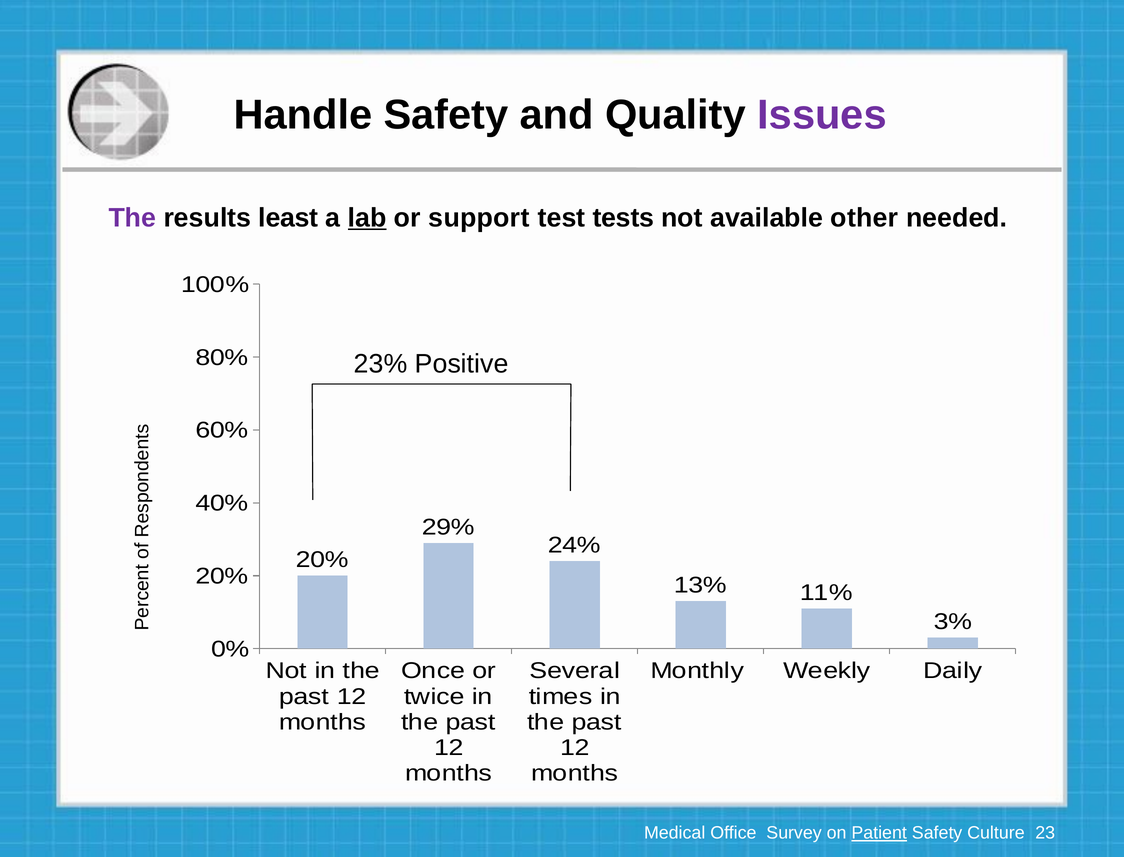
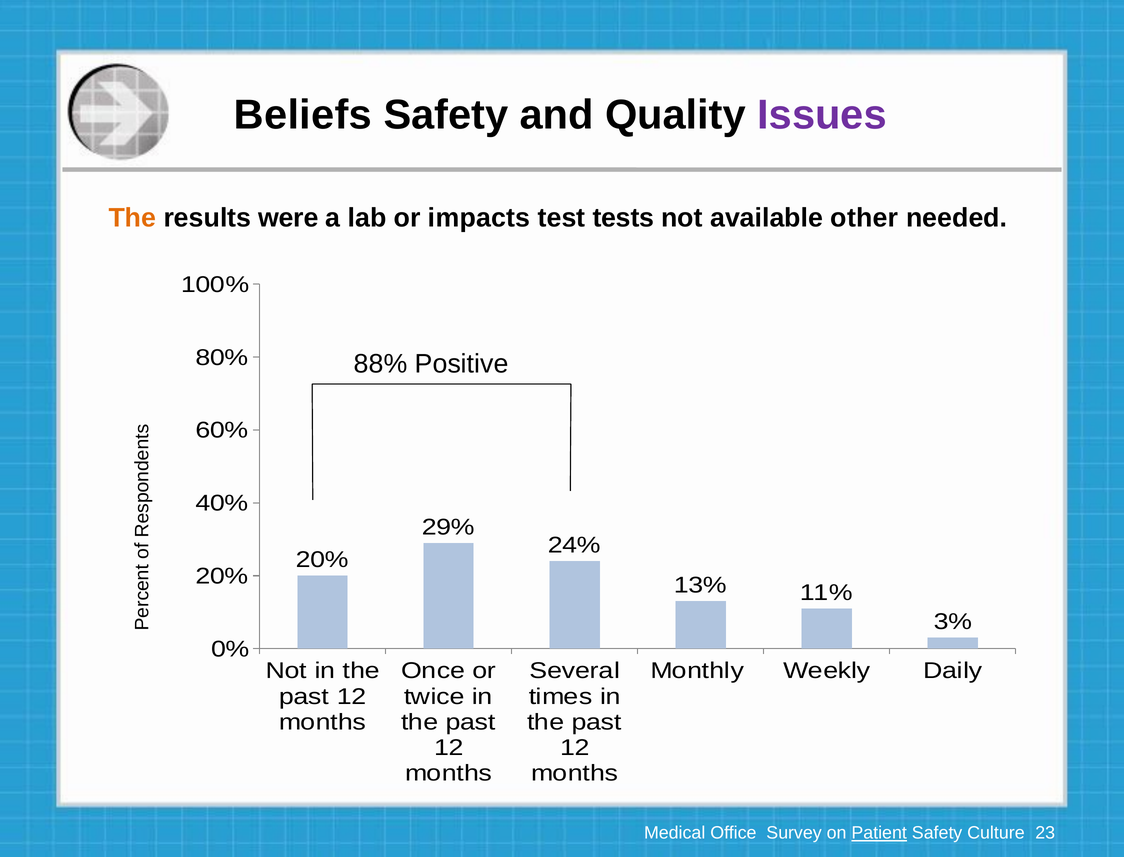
Handle: Handle -> Beliefs
The at (132, 218) colour: purple -> orange
least: least -> were
lab underline: present -> none
support: support -> impacts
23%: 23% -> 88%
